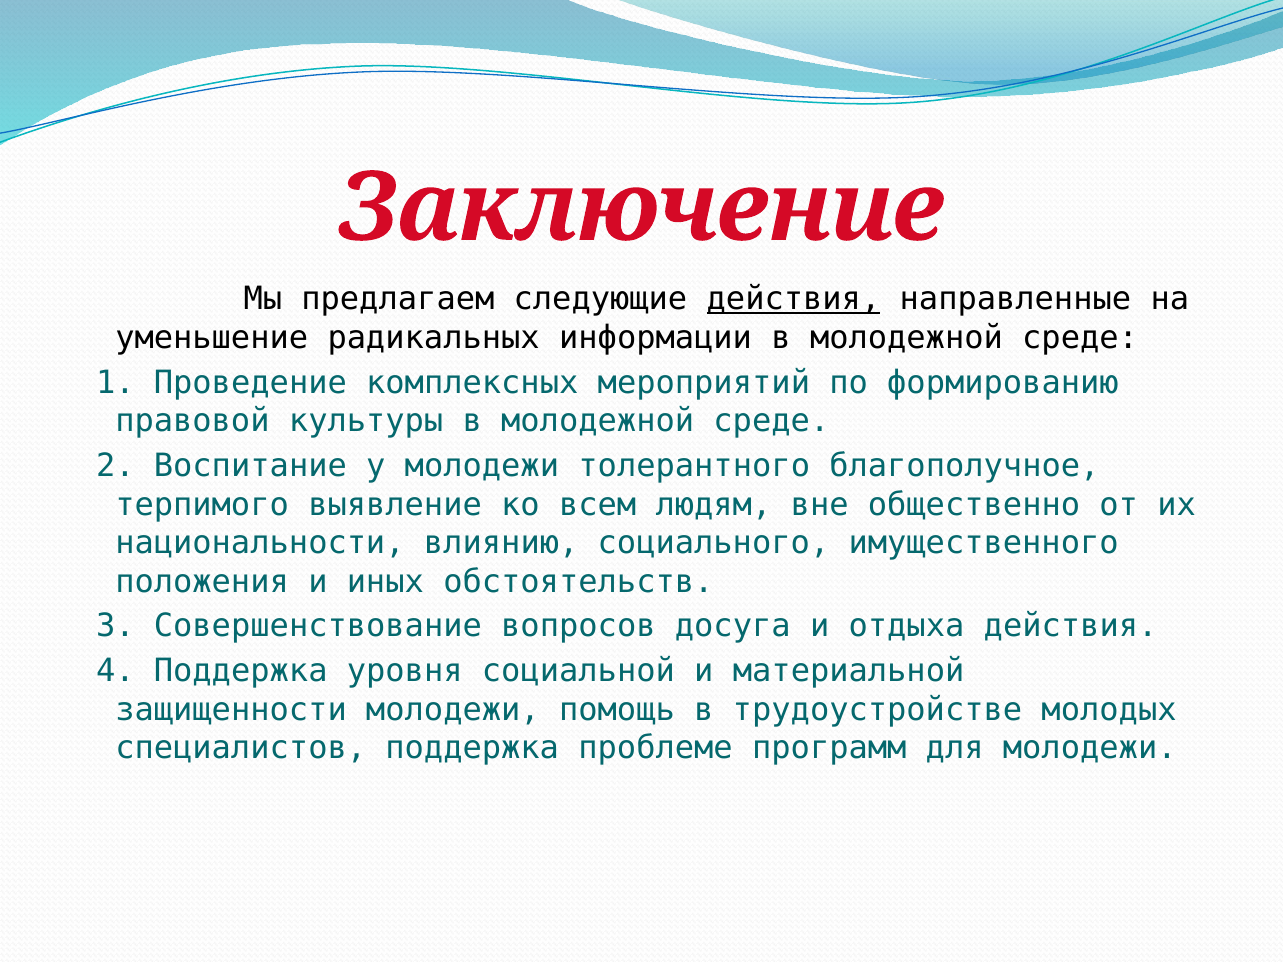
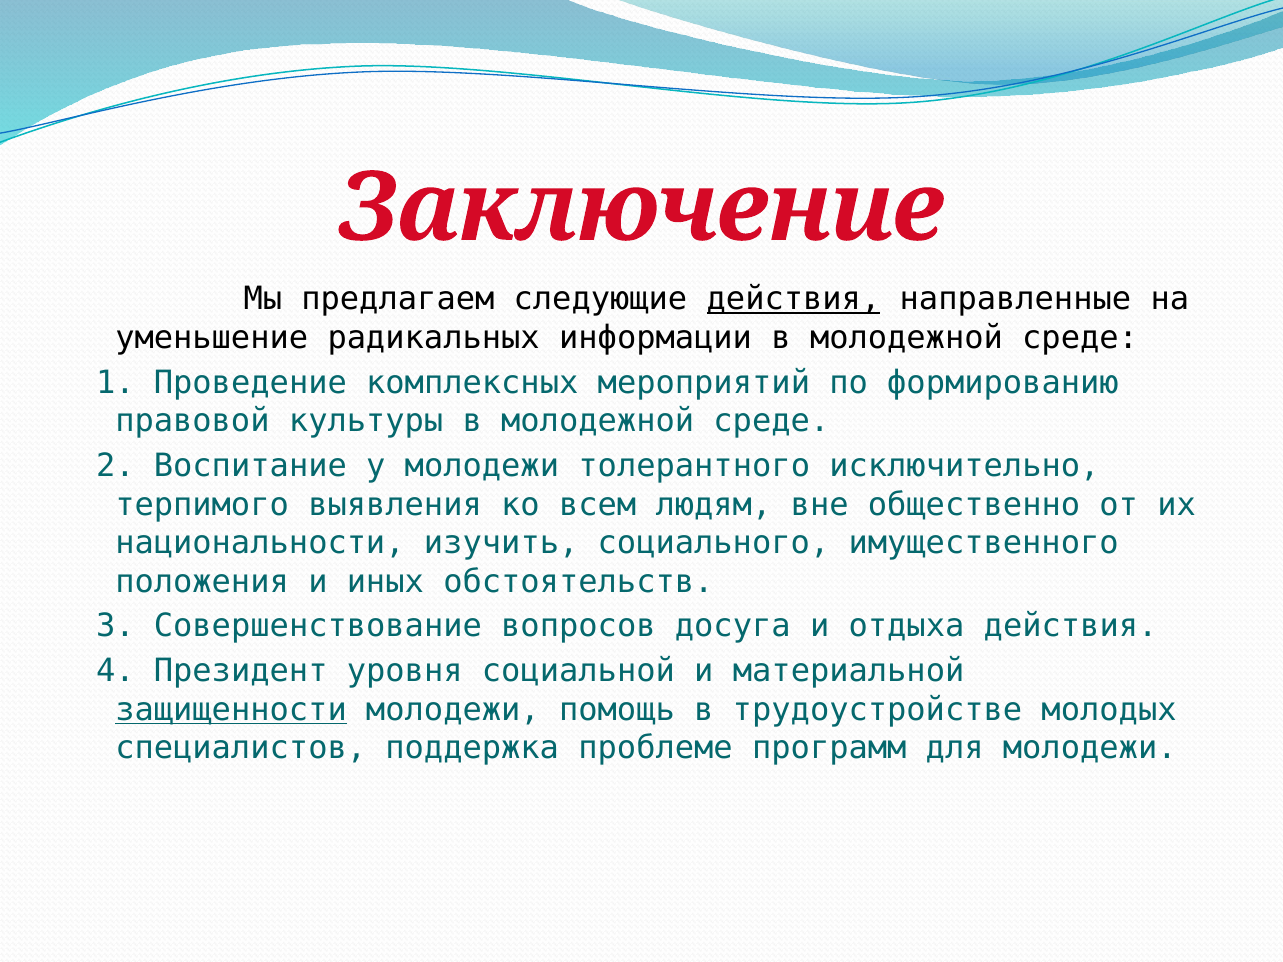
благополучное: благополучное -> исключительно
выявление: выявление -> выявления
влиянию: влиянию -> изучить
4 Поддержка: Поддержка -> Президент
защищенности underline: none -> present
